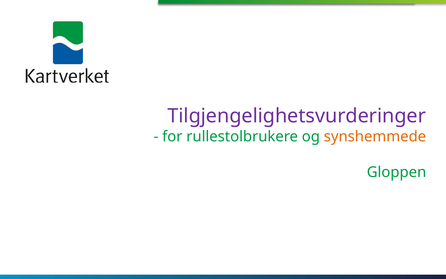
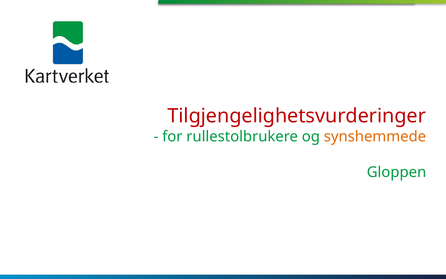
Tilgjengelighetsvurderinger colour: purple -> red
